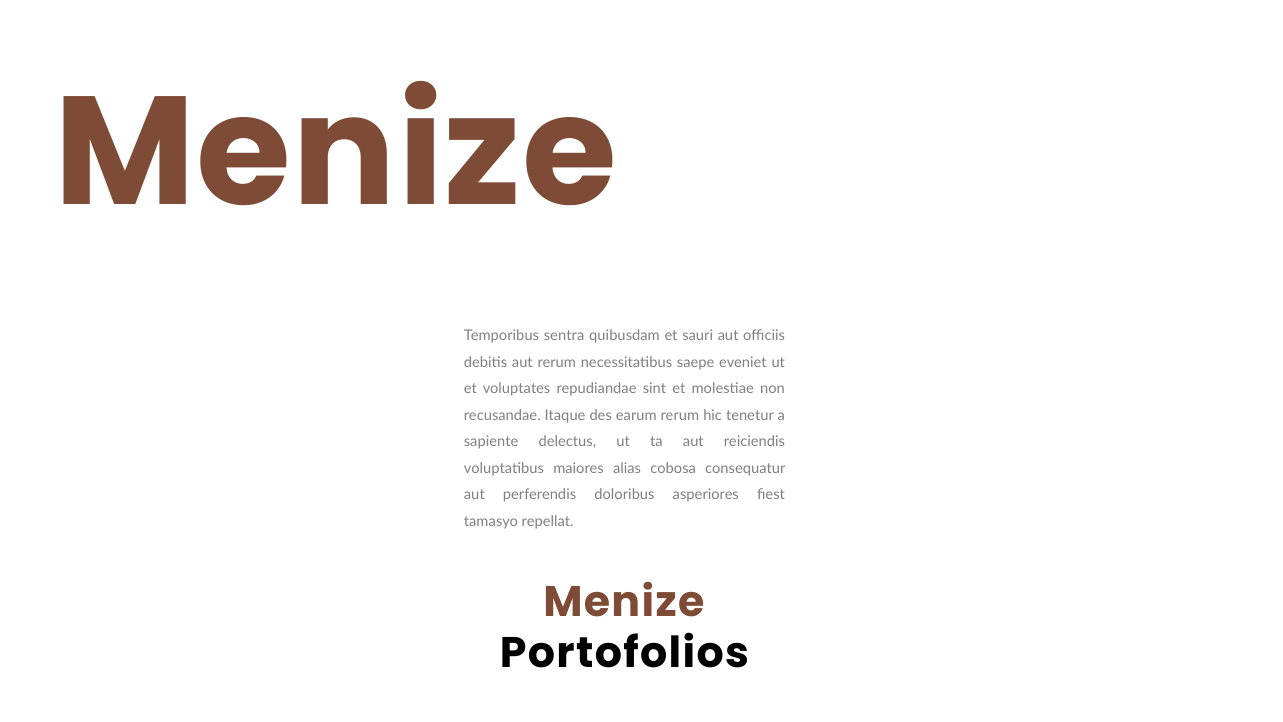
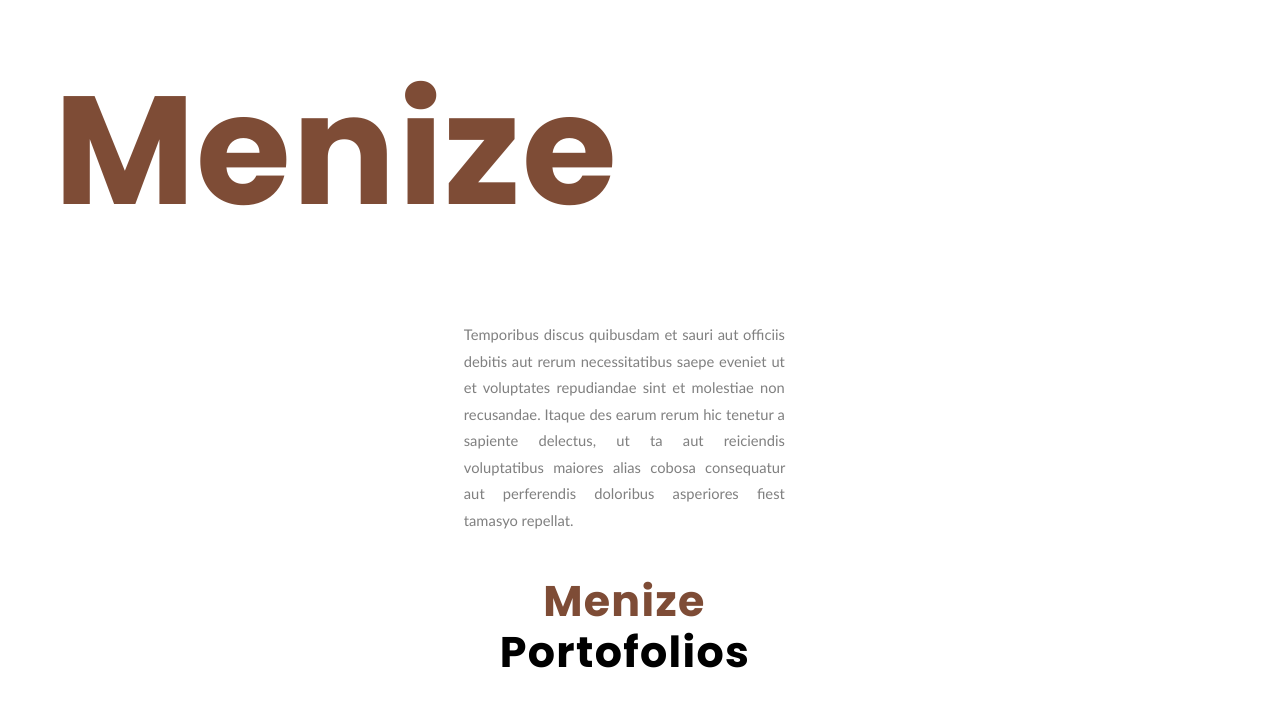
sentra: sentra -> discus
